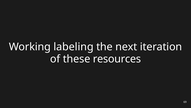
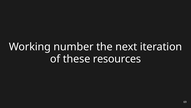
labeling: labeling -> number
